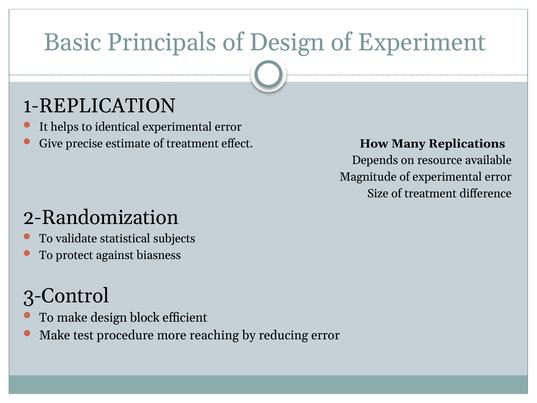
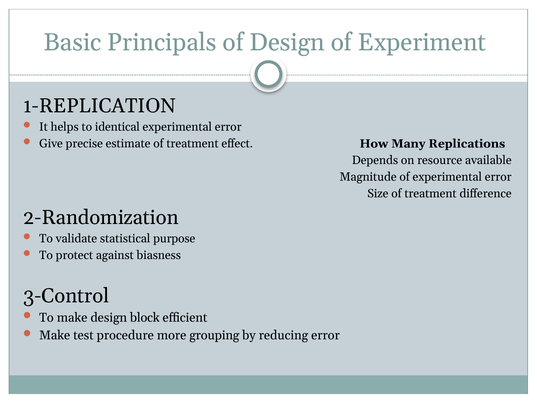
subjects: subjects -> purpose
reaching: reaching -> grouping
